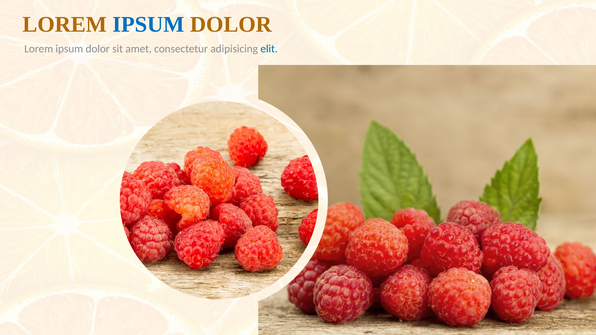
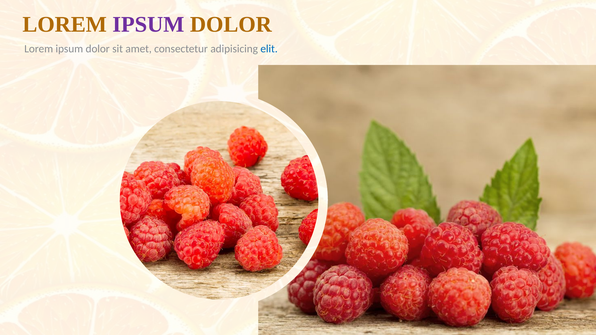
IPSUM at (148, 25) colour: blue -> purple
